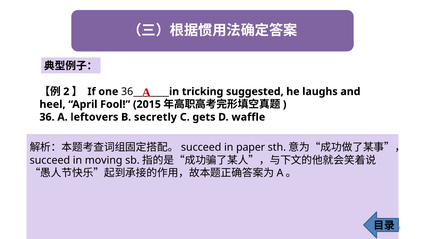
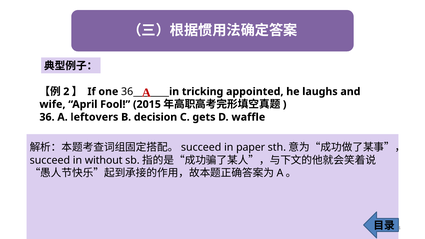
suggested: suggested -> appointed
heel: heel -> wife
secretly: secretly -> decision
moving: moving -> without
